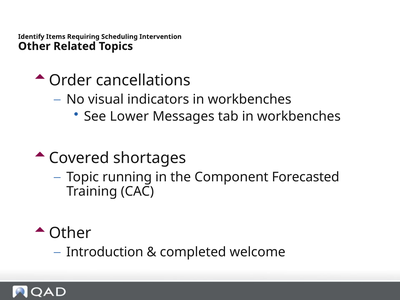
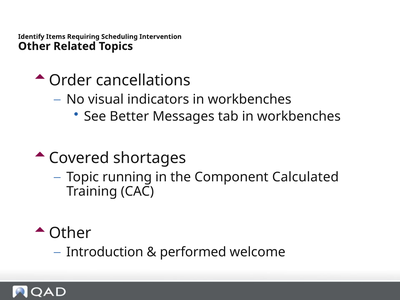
Lower: Lower -> Better
Forecasted: Forecasted -> Calculated
completed: completed -> performed
